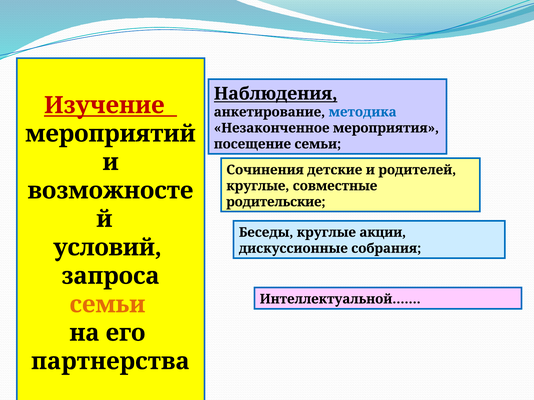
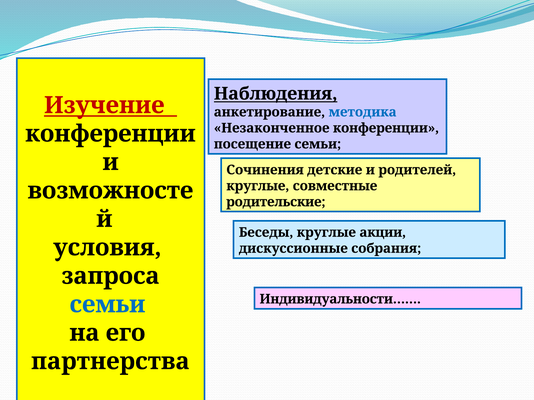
Незаконченное мероприятия: мероприятия -> конференции
мероприятий at (110, 134): мероприятий -> конференции
условий: условий -> условия
Интеллектуальной……: Интеллектуальной…… -> Индивидуальности……
семьи at (107, 305) colour: orange -> blue
